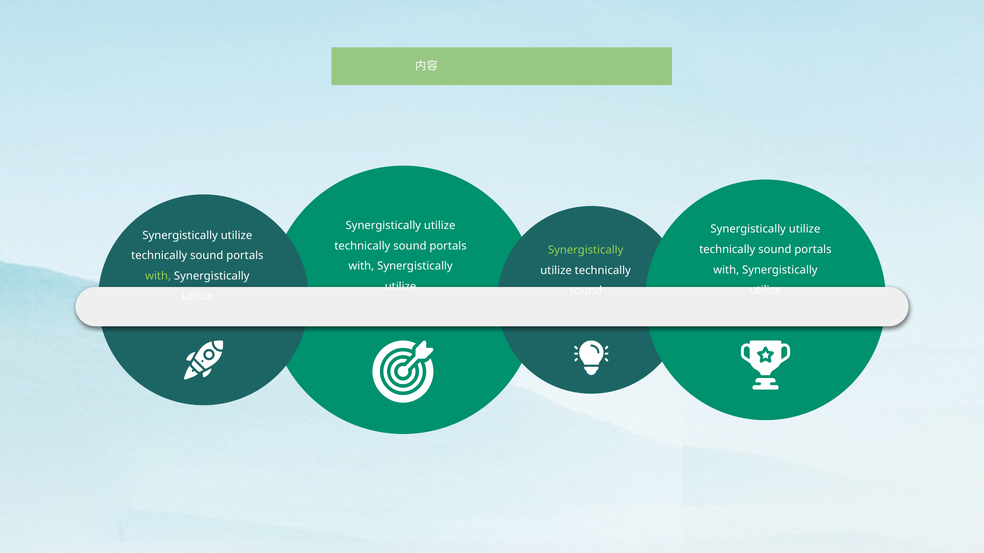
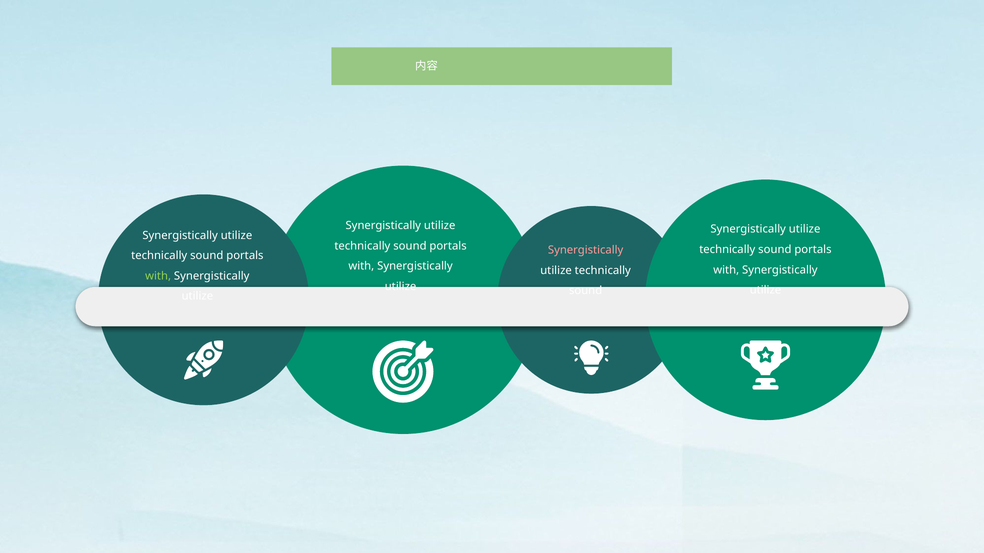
Synergistically at (586, 250) colour: light green -> pink
